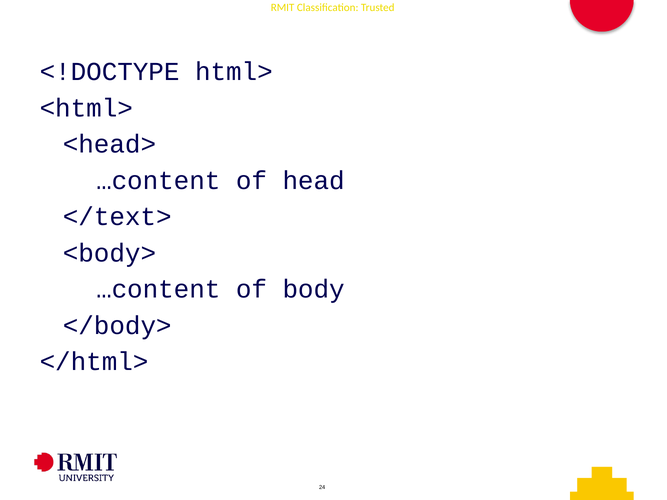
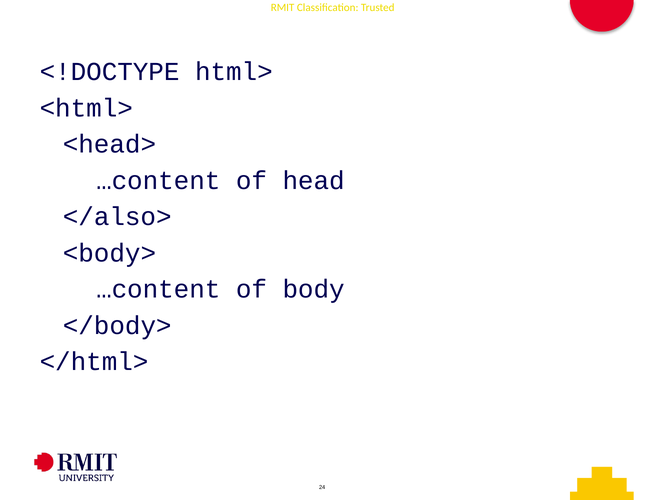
</text>: </text> -> </also>
